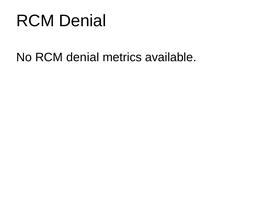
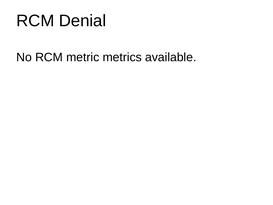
No RCM denial: denial -> metric
